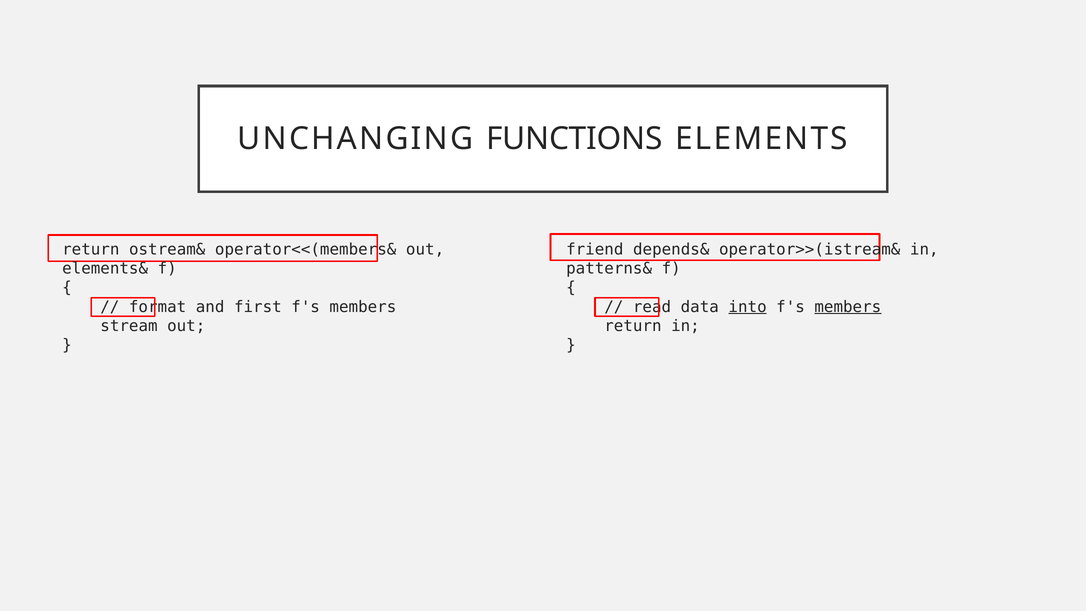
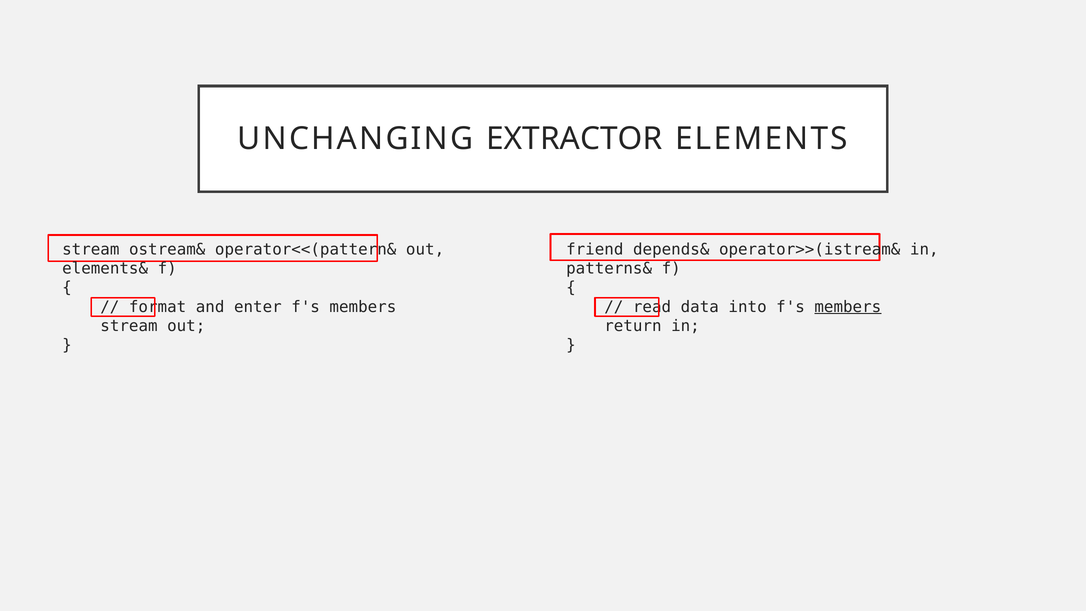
FUNCTIONS: FUNCTIONS -> EXTRACTOR
return at (91, 250): return -> stream
operator<<(members&: operator<<(members& -> operator<<(pattern&
first: first -> enter
into underline: present -> none
